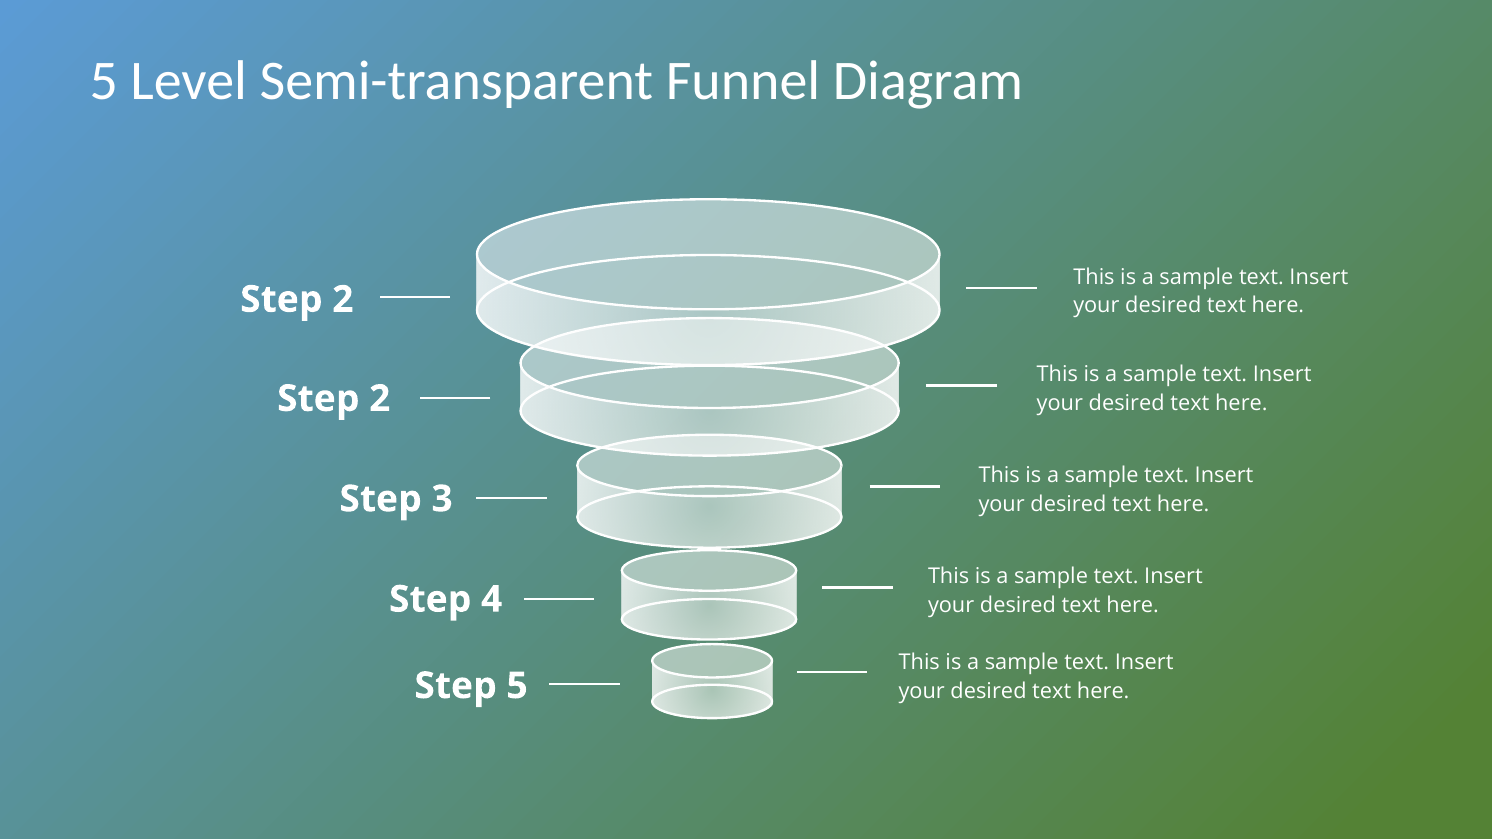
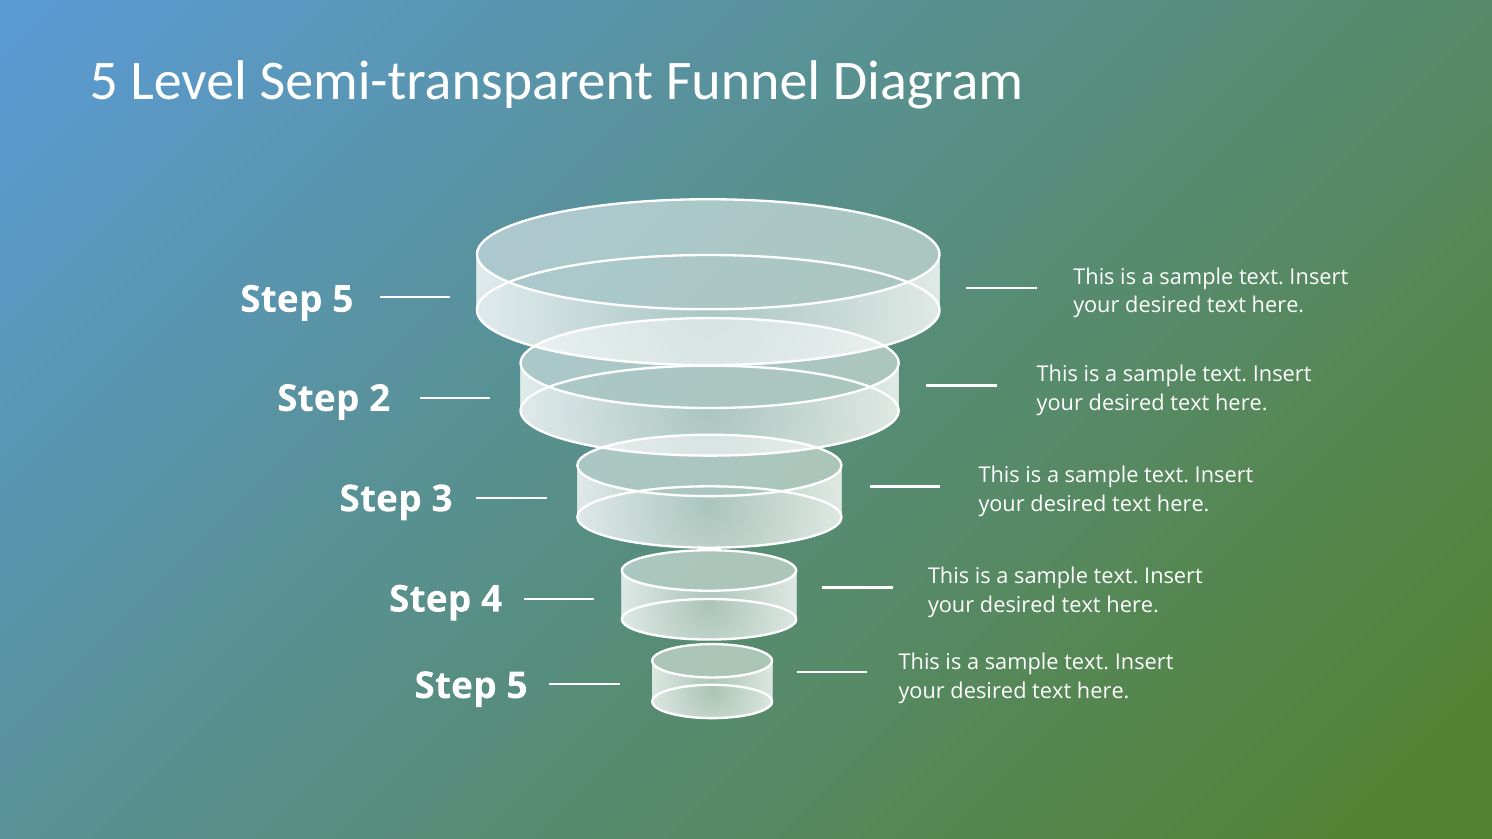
2 at (343, 300): 2 -> 5
